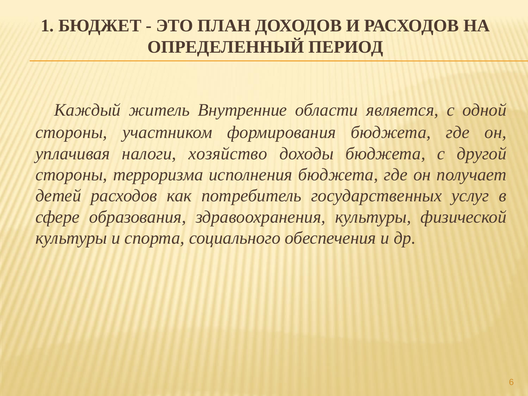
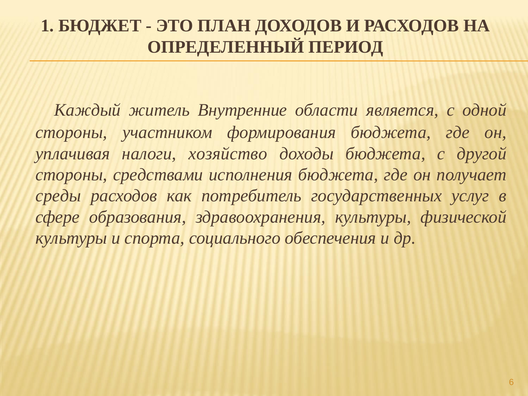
терроризма: терроризма -> средствами
детей: детей -> среды
